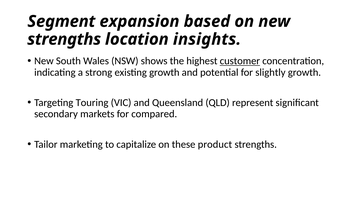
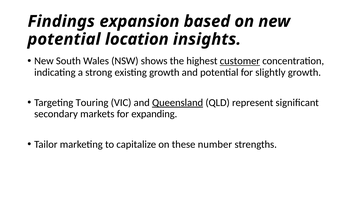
Segment: Segment -> Findings
strengths at (64, 39): strengths -> potential
Queensland underline: none -> present
compared: compared -> expanding
product: product -> number
